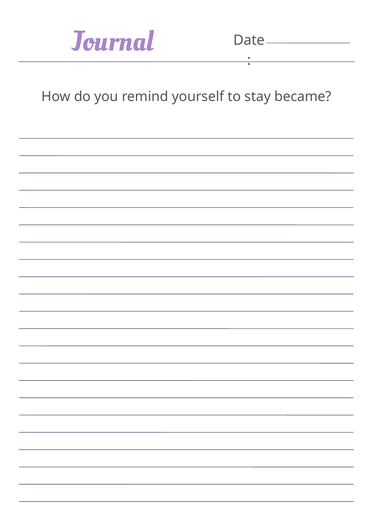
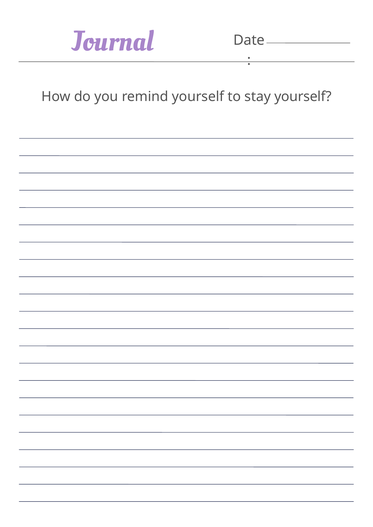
stay became: became -> yourself
